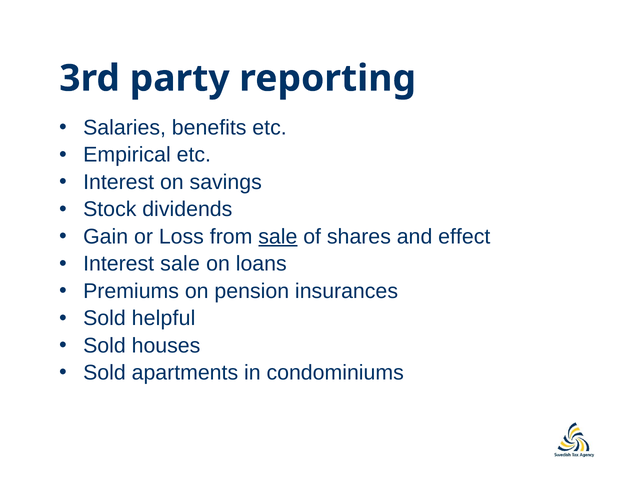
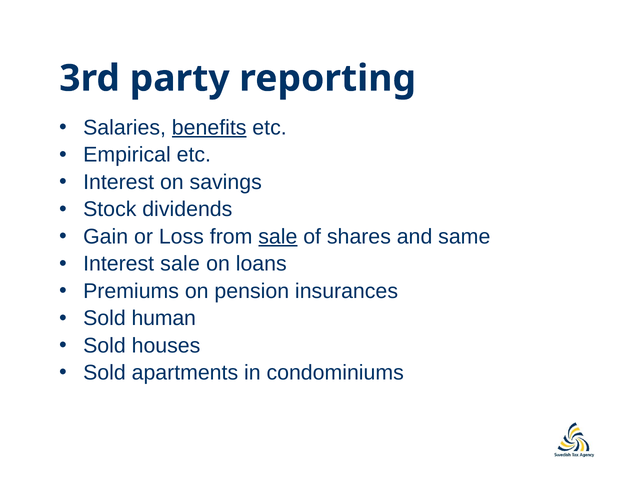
benefits underline: none -> present
effect: effect -> same
helpful: helpful -> human
